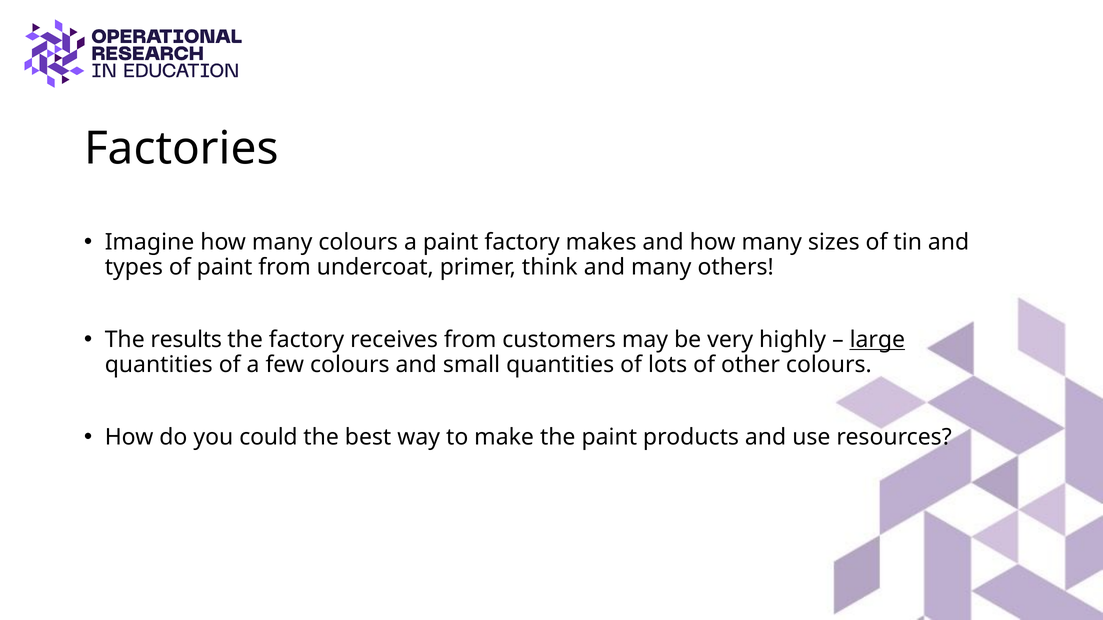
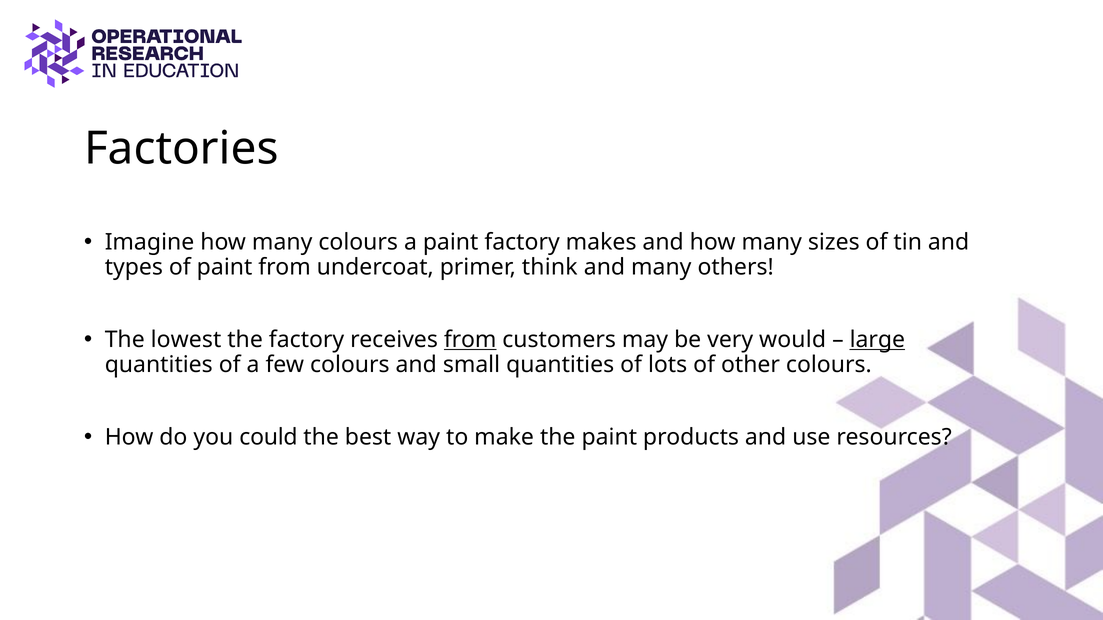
results: results -> lowest
from at (470, 340) underline: none -> present
highly: highly -> would
